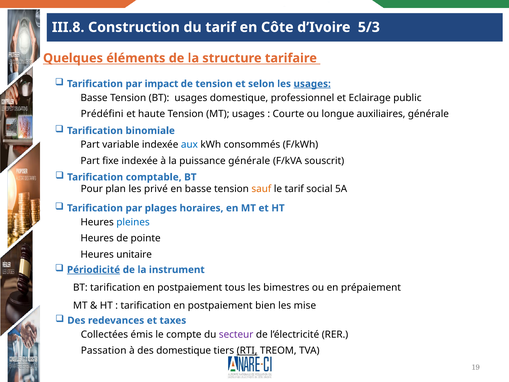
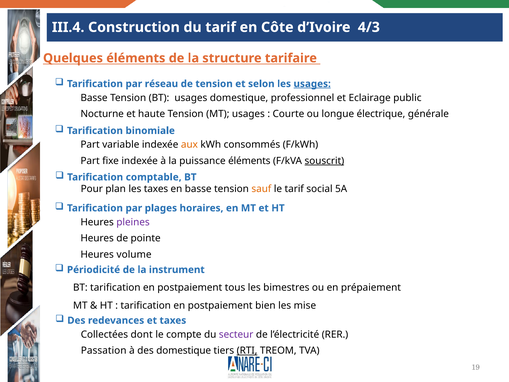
III.8: III.8 -> III.4
5/3: 5/3 -> 4/3
impact: impact -> réseau
Prédéfini: Prédéfini -> Nocturne
auxiliaires: auxiliaires -> électrique
aux colour: blue -> orange
puissance générale: générale -> éléments
souscrit underline: none -> present
les privé: privé -> taxes
pleines colour: blue -> purple
unitaire: unitaire -> volume
Périodicité underline: present -> none
émis: émis -> dont
